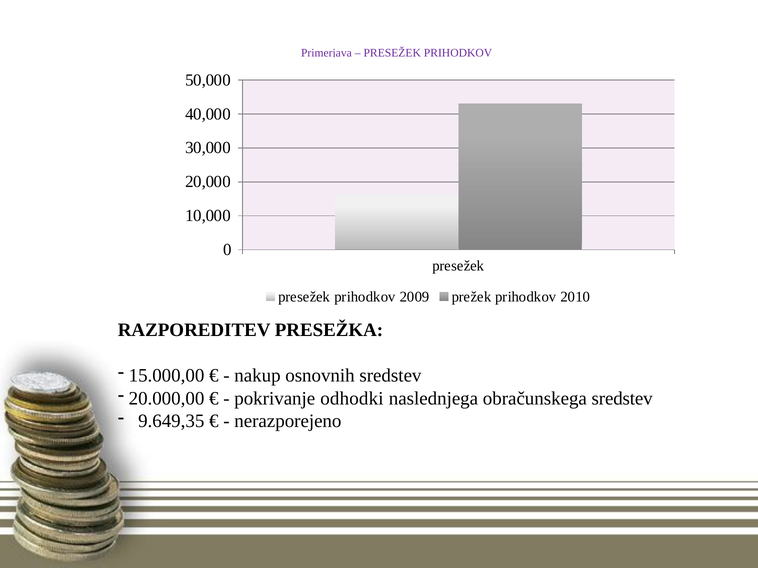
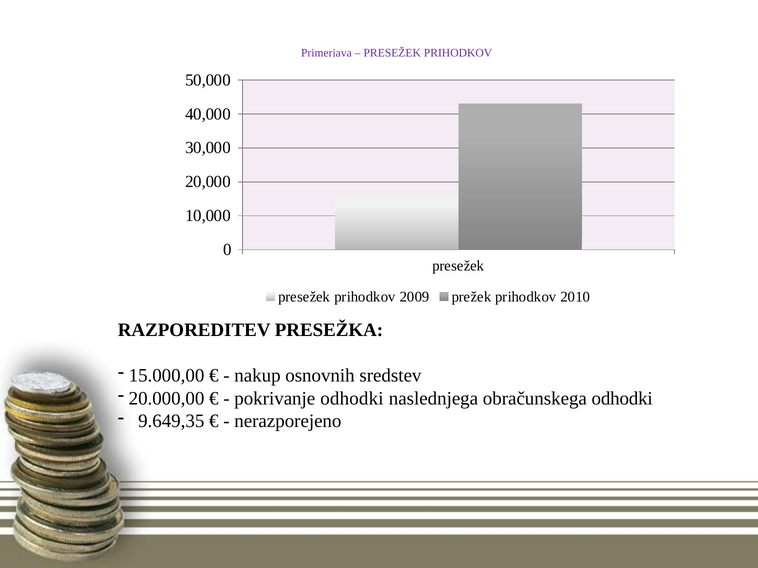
obračunskega sredstev: sredstev -> odhodki
